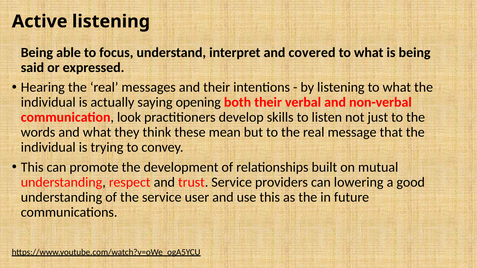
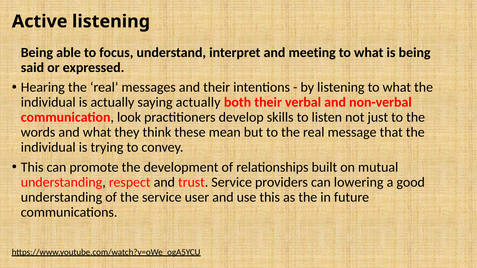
covered: covered -> meeting
saying opening: opening -> actually
